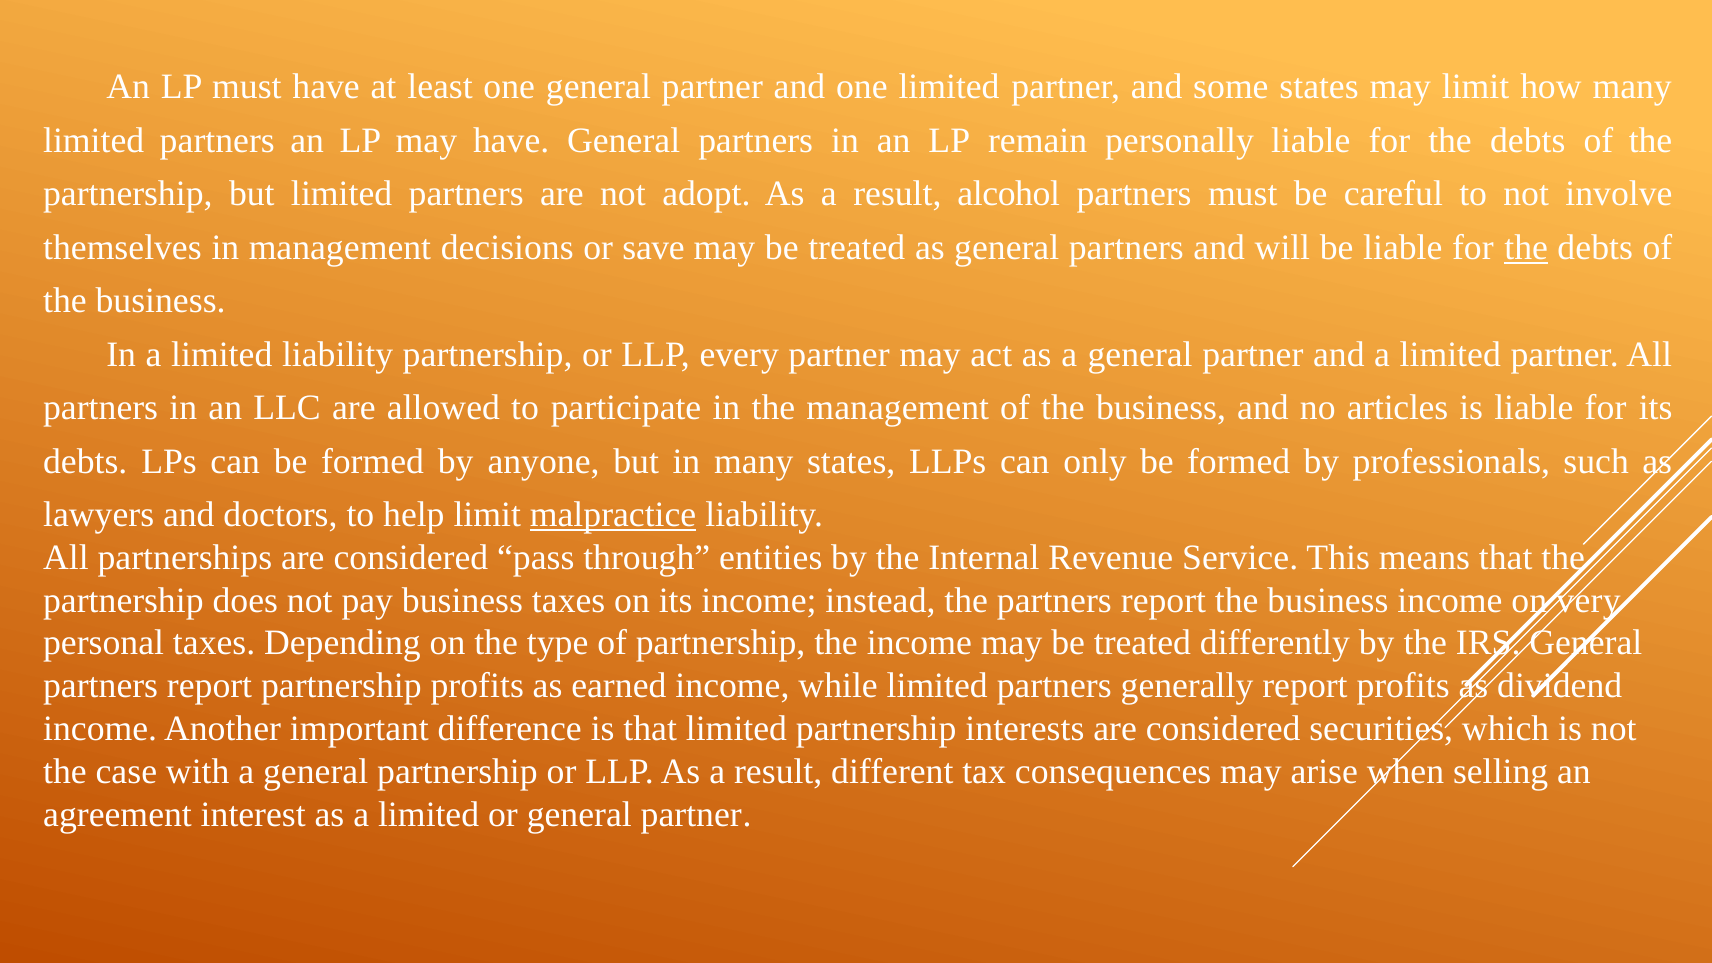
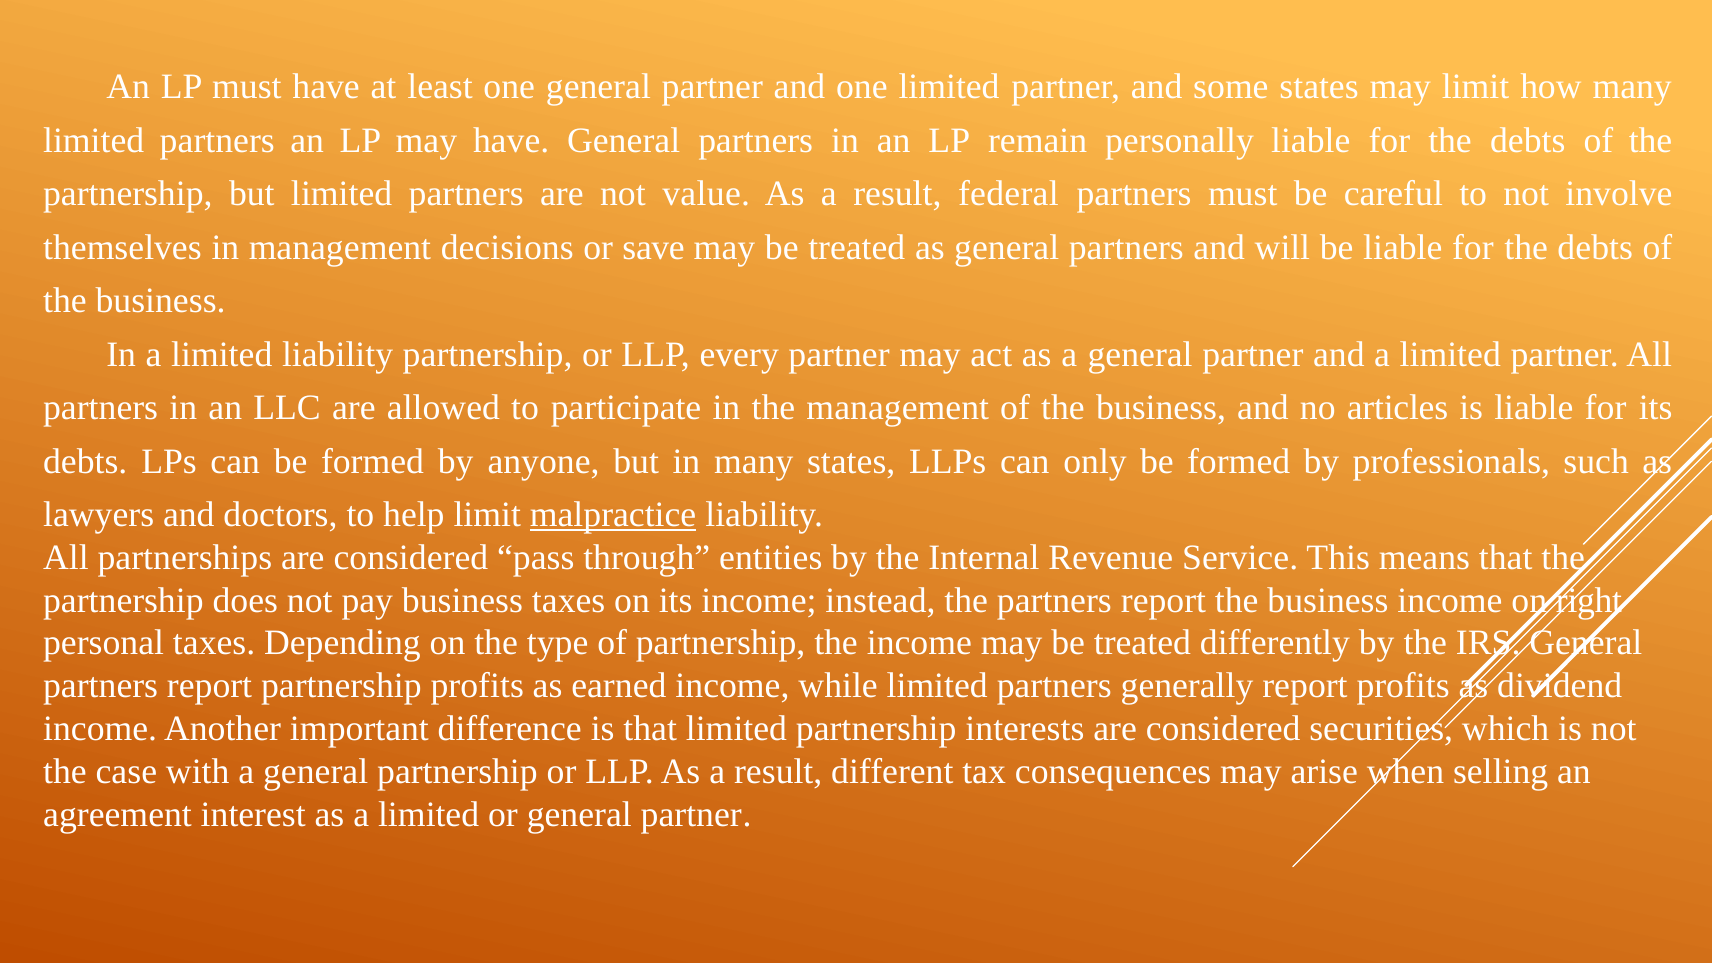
adopt: adopt -> value
alcohol: alcohol -> federal
the at (1526, 247) underline: present -> none
very: very -> right
